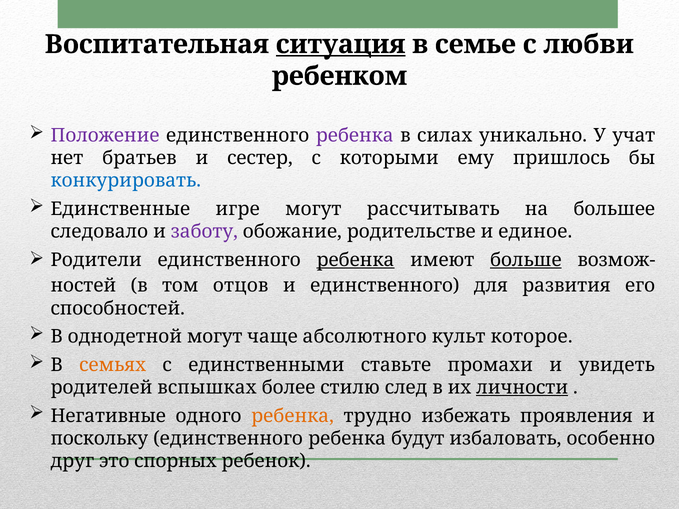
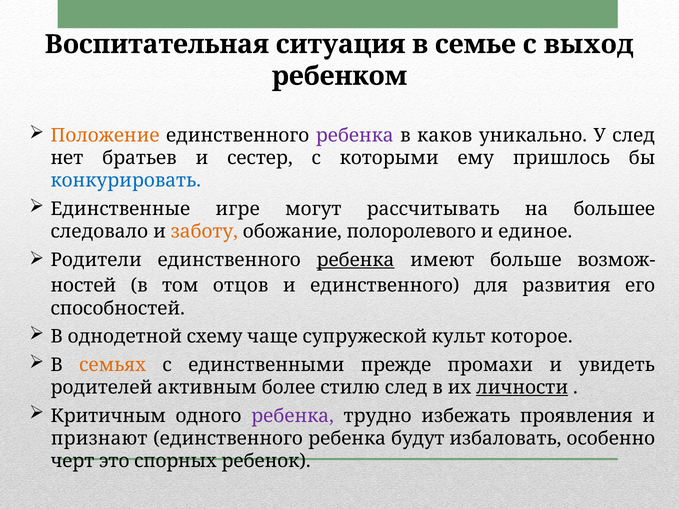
ситуация underline: present -> none
любви: любви -> выход
Положение colour: purple -> orange
силах: силах -> каков
У учат: учат -> след
заботу colour: purple -> orange
родительстве: родительстве -> полоролевого
больше underline: present -> none
однодетной могут: могут -> схему
абсолютного: абсолютного -> супружеской
ставьте: ставьте -> прежде
вспышках: вспышках -> активным
Негативные: Негативные -> Критичным
ребенка at (293, 416) colour: orange -> purple
поскольку: поскольку -> признают
друг: друг -> черт
